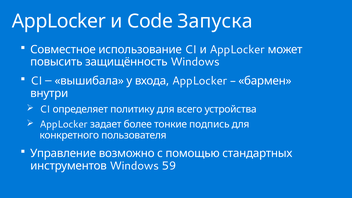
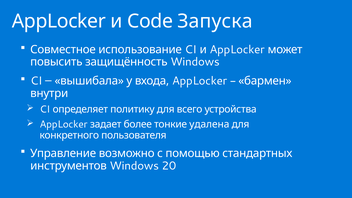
подпись: подпись -> удалена
59: 59 -> 20
